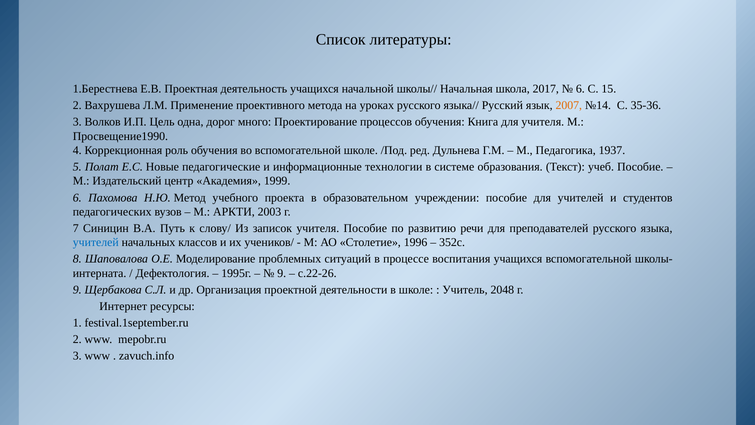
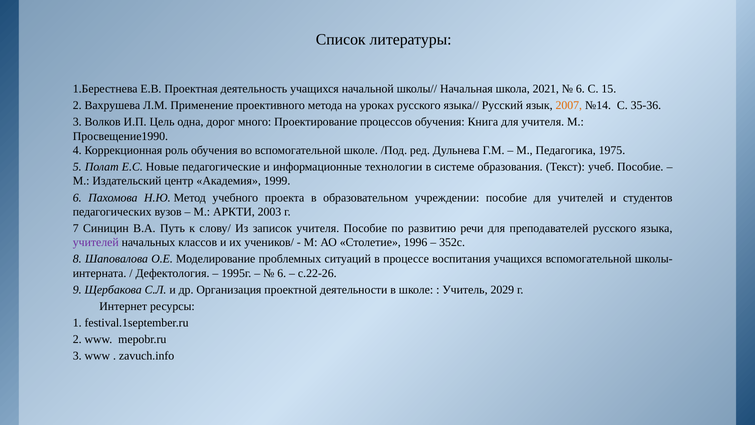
2017: 2017 -> 2021
1937: 1937 -> 1975
учителей at (96, 242) colour: blue -> purple
9 at (282, 273): 9 -> 6
2048: 2048 -> 2029
